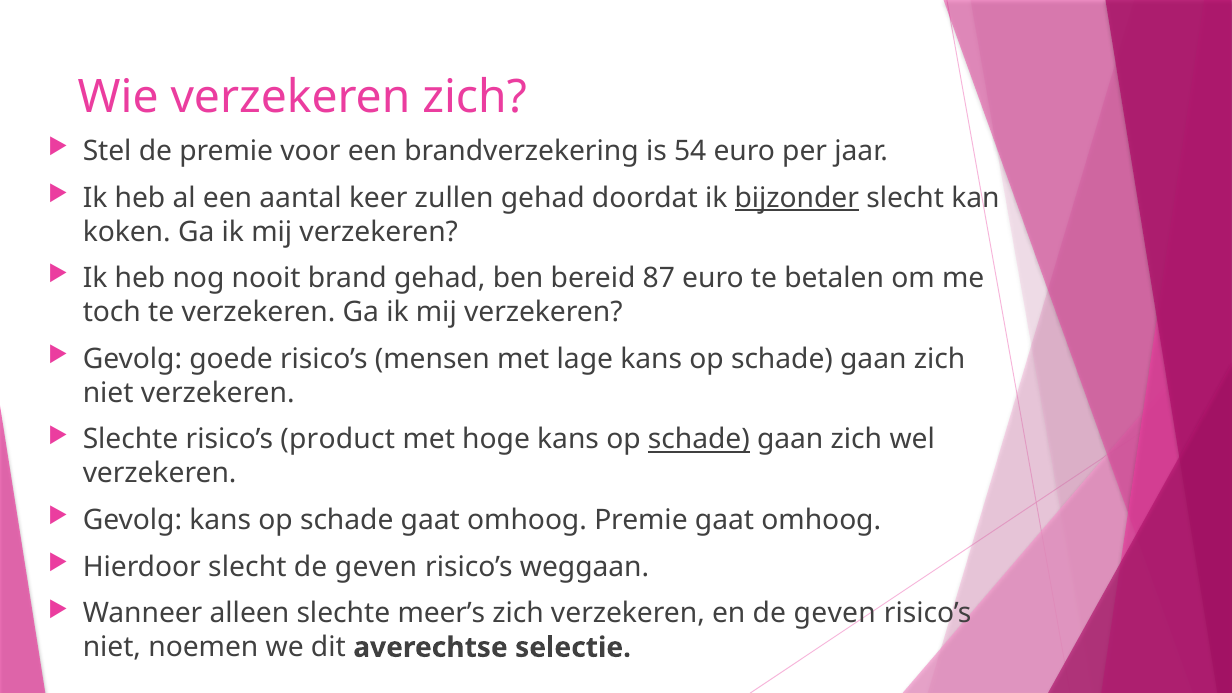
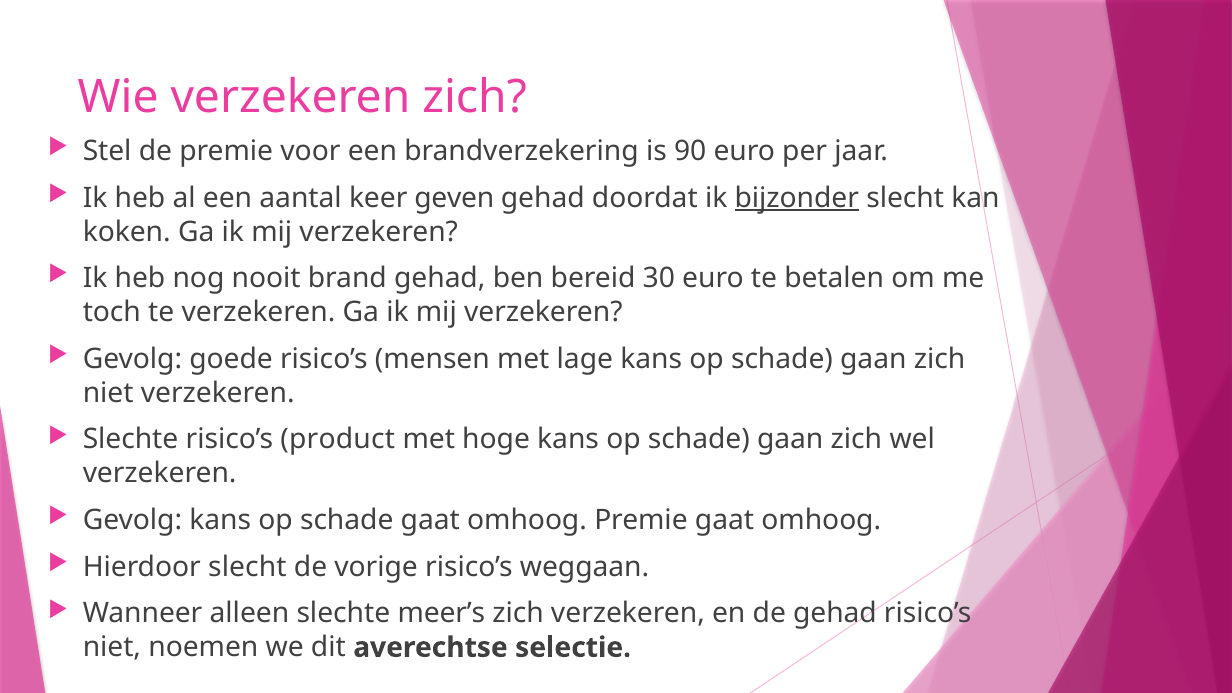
54: 54 -> 90
zullen: zullen -> geven
87: 87 -> 30
schade at (699, 440) underline: present -> none
geven at (376, 567): geven -> vorige
en de geven: geven -> gehad
